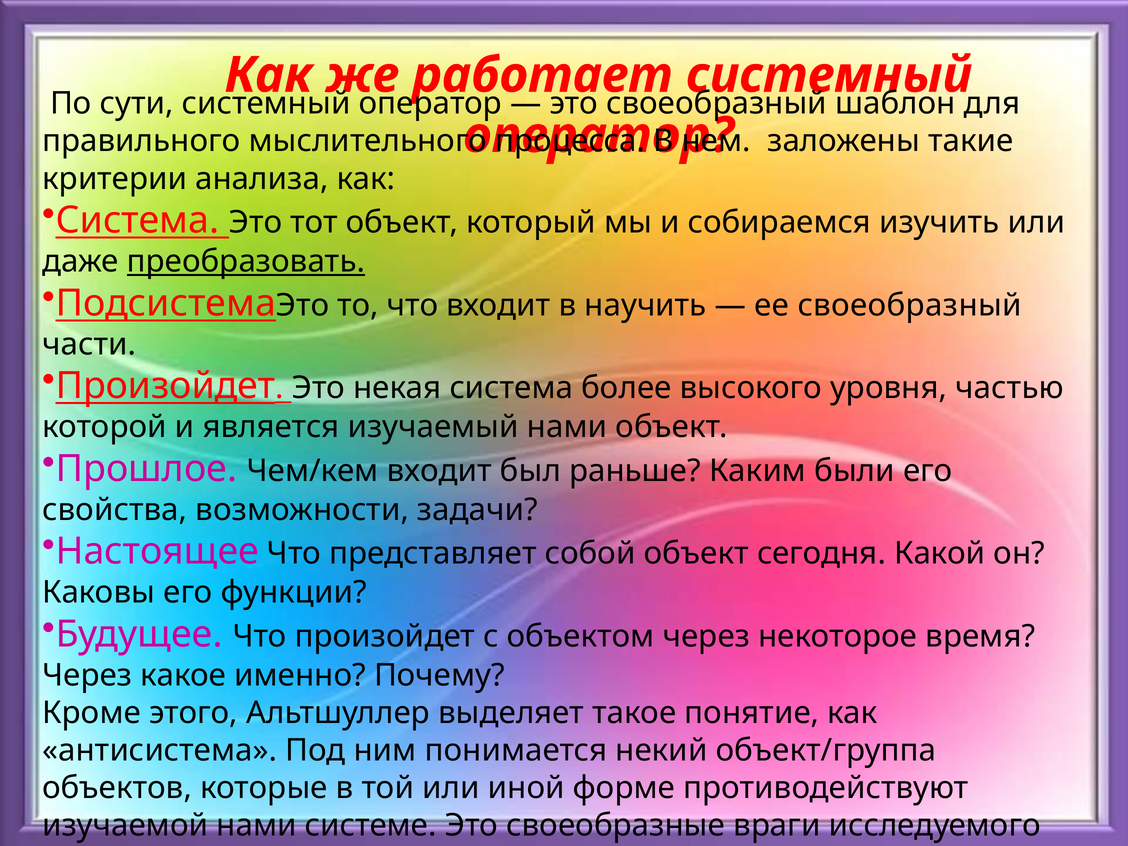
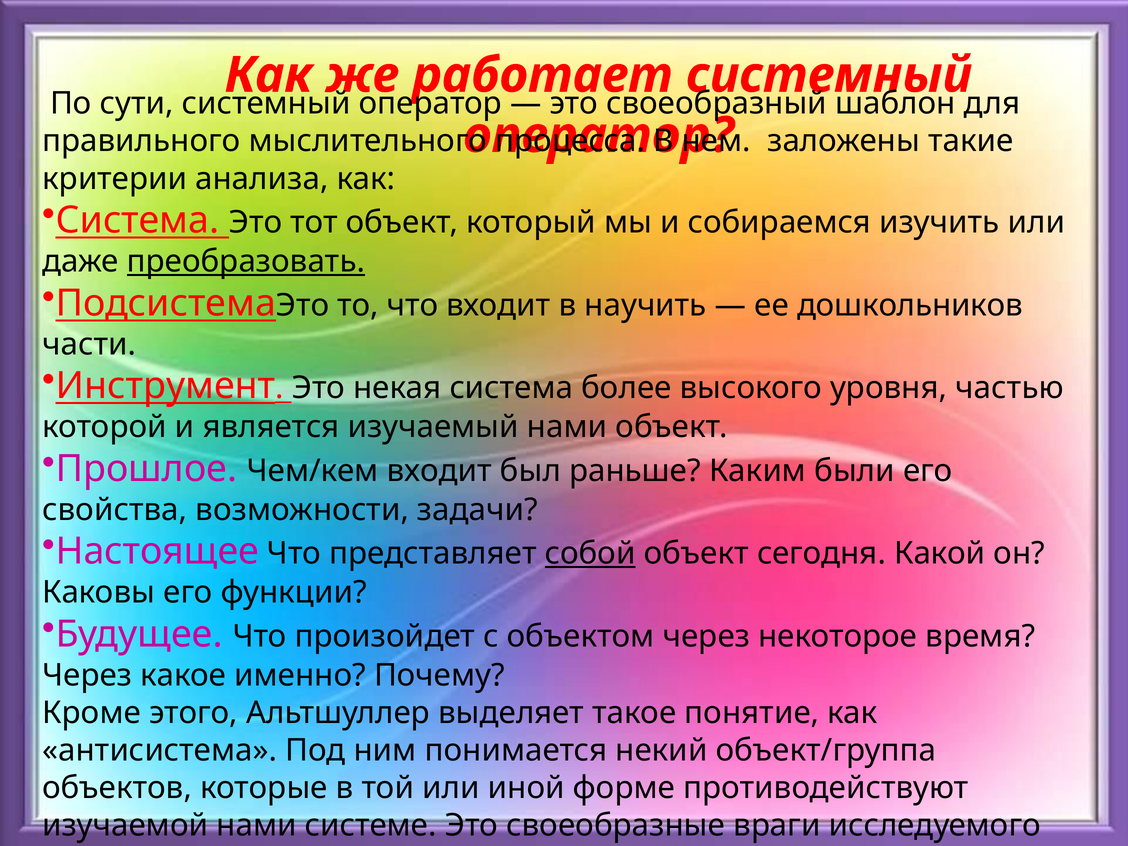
ее своеобразный: своеобразный -> дошкольников
Произойдет at (166, 386): Произойдет -> Инструмент
собой underline: none -> present
